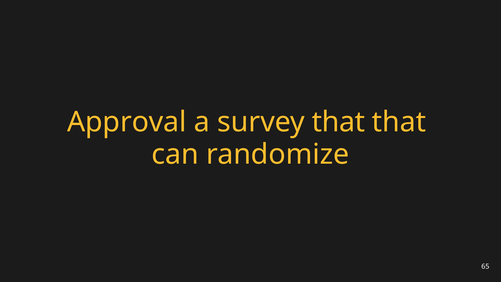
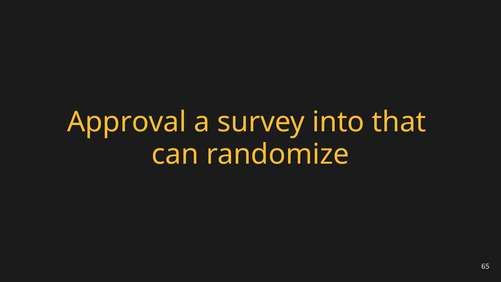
survey that: that -> into
